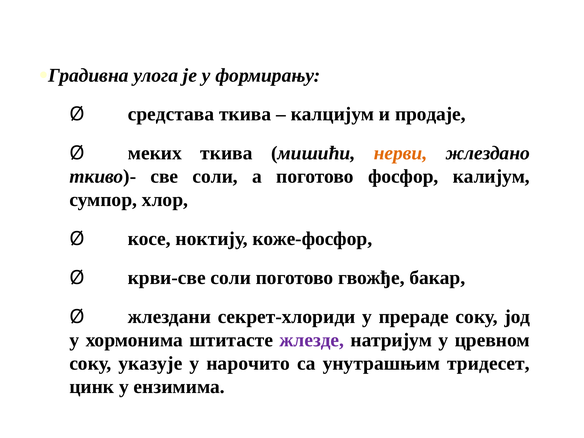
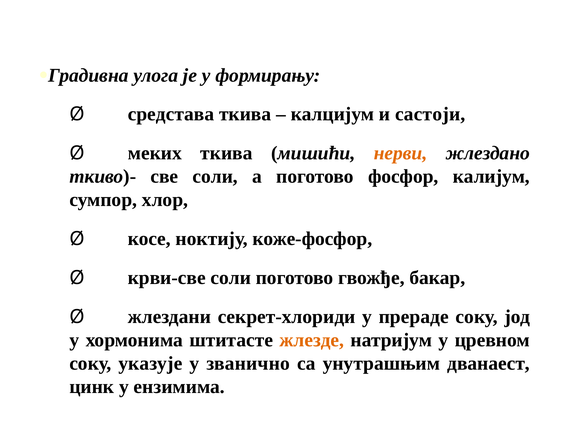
продаје: продаје -> састоји
жлезде colour: purple -> orange
нарочито: нарочито -> званично
тридесет: тридесет -> дванаест
